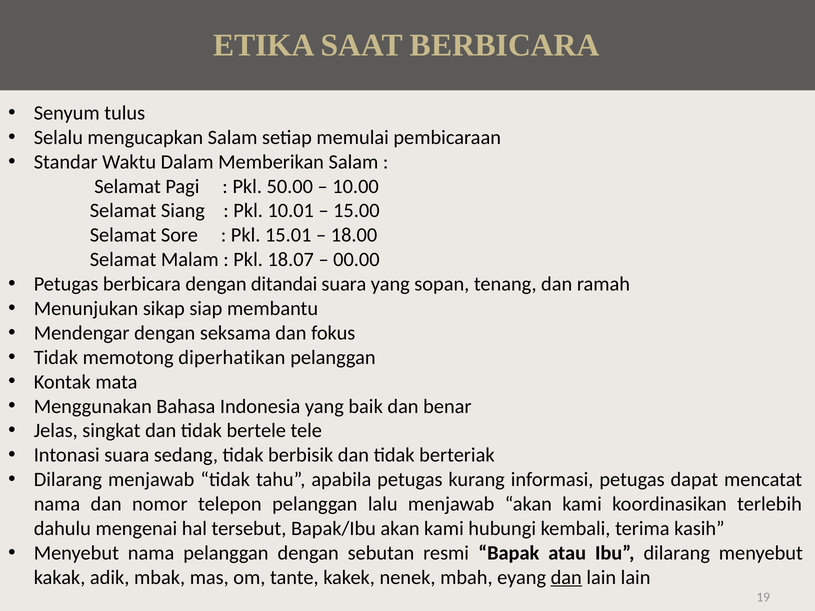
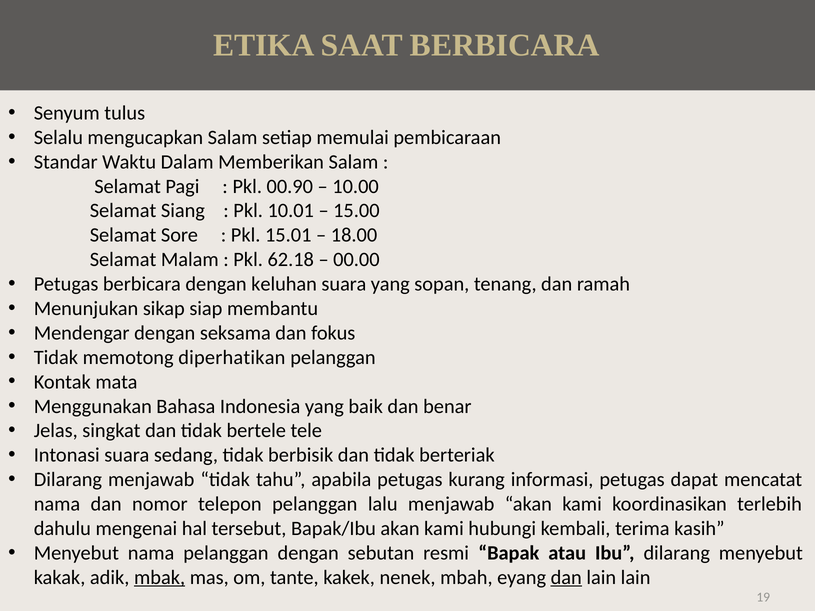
50.00: 50.00 -> 00.90
18.07: 18.07 -> 62.18
ditandai: ditandai -> keluhan
mbak underline: none -> present
